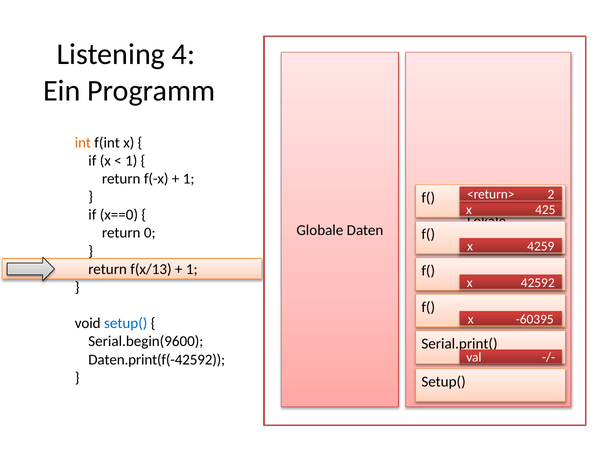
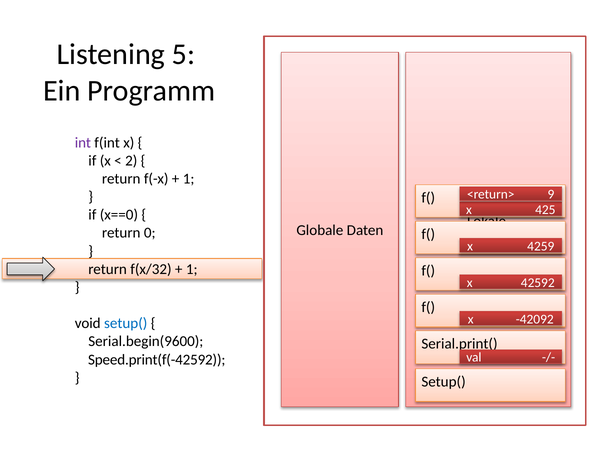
4: 4 -> 5
int colour: orange -> purple
1 at (131, 161): 1 -> 2
2: 2 -> 9
f(x/13: f(x/13 -> f(x/32
-60395: -60395 -> -42092
Daten.print(f(-42592: Daten.print(f(-42592 -> Speed.print(f(-42592
